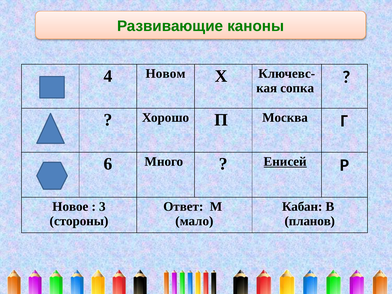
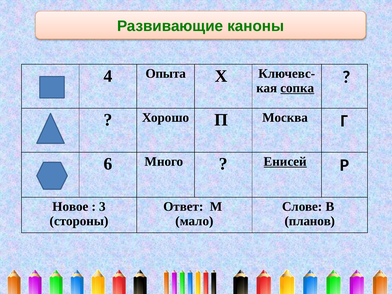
Новом: Новом -> Опыта
сопка underline: none -> present
Кабан: Кабан -> Слове
